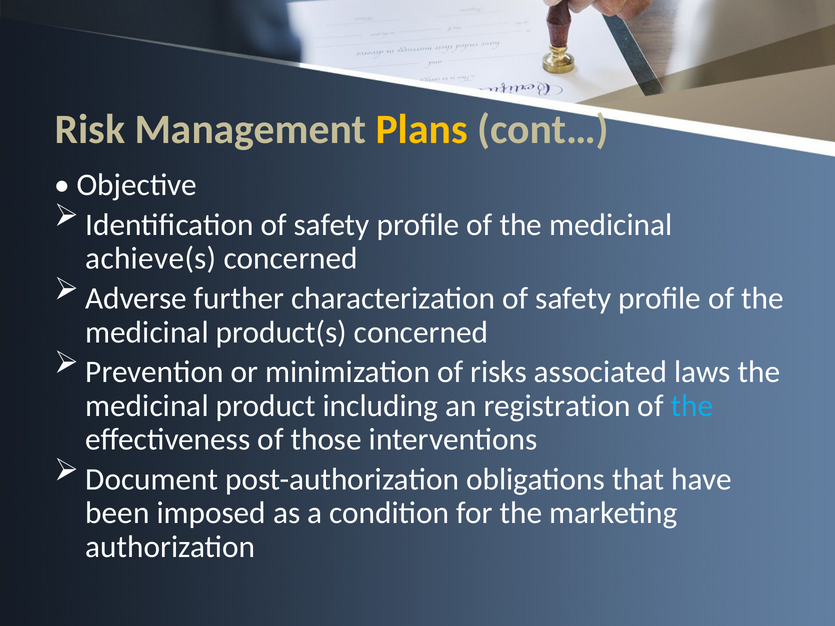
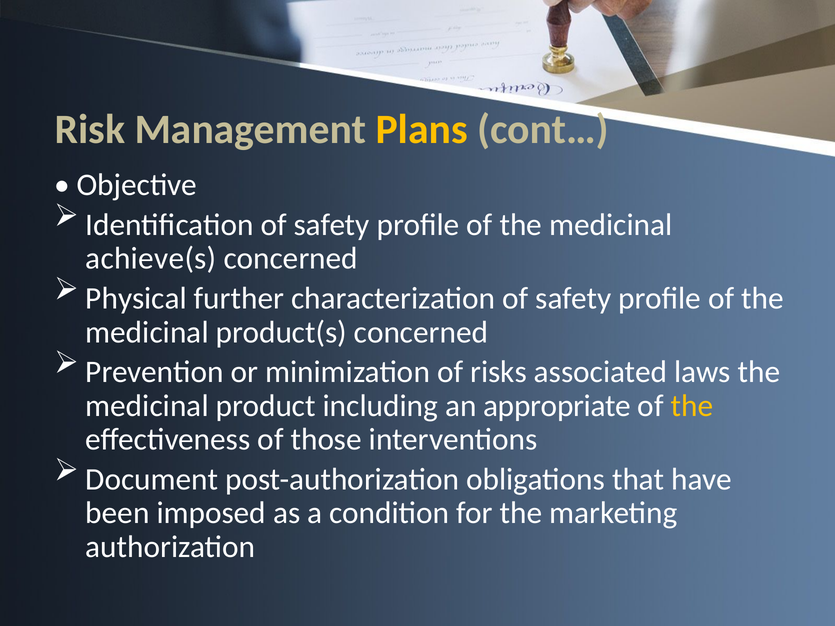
Adverse: Adverse -> Physical
registration: registration -> appropriate
the at (692, 406) colour: light blue -> yellow
